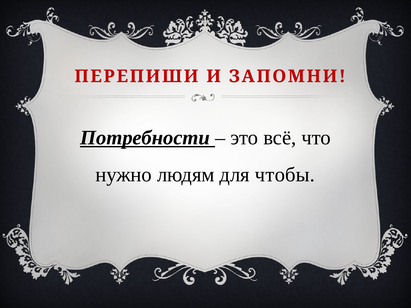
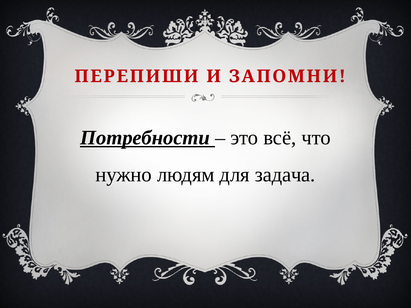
чтобы: чтобы -> задача
